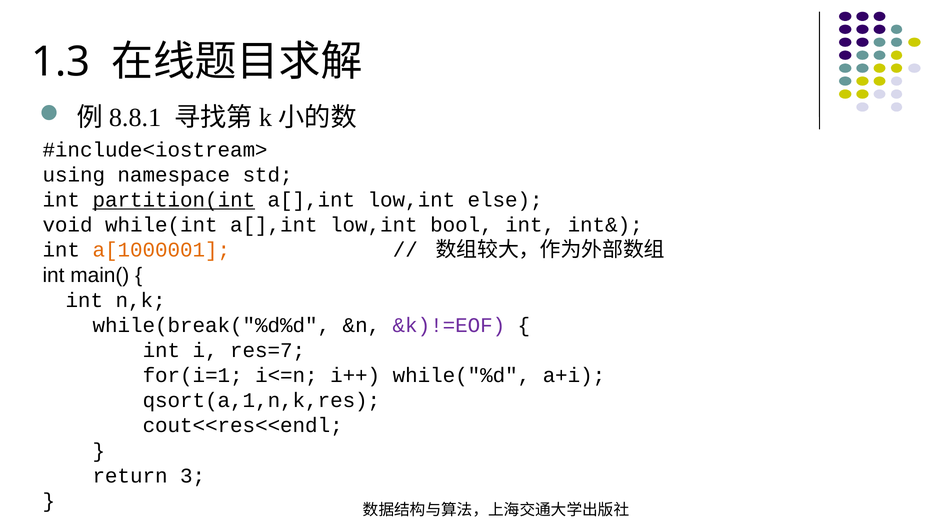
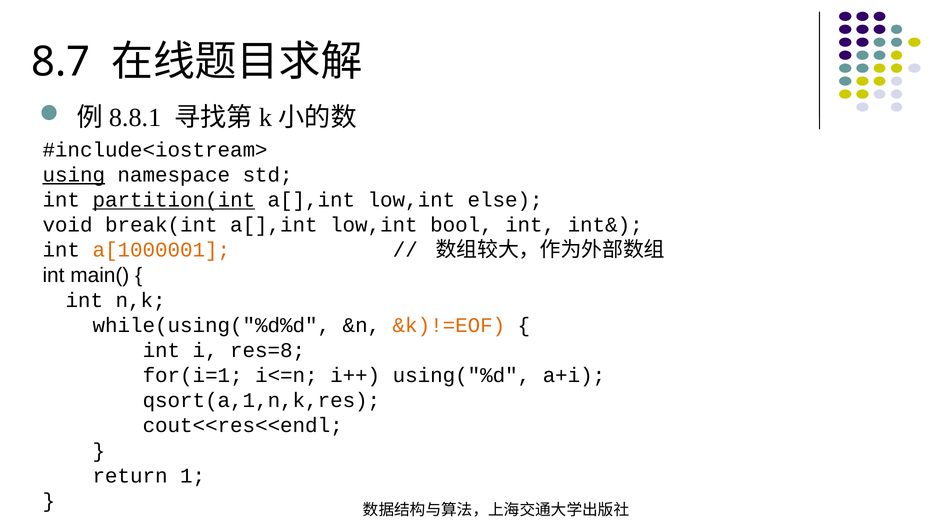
1.3: 1.3 -> 8.7
using underline: none -> present
while(int: while(int -> break(int
while(break("%d%d: while(break("%d%d -> while(using("%d%d
&k)!=EOF colour: purple -> orange
res=7: res=7 -> res=8
while("%d: while("%d -> using("%d
3: 3 -> 1
